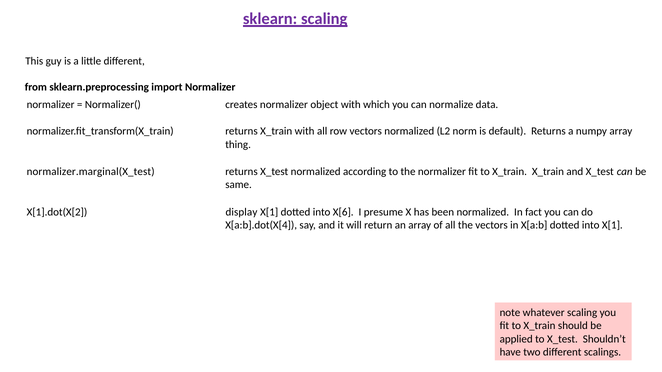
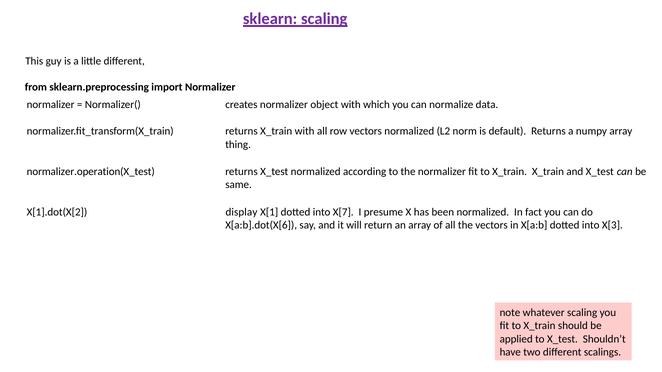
normalizer.marginal(X_test: normalizer.marginal(X_test -> normalizer.operation(X_test
X[6: X[6 -> X[7
X[a:b].dot(X[4: X[a:b].dot(X[4 -> X[a:b].dot(X[6
into X[1: X[1 -> X[3
